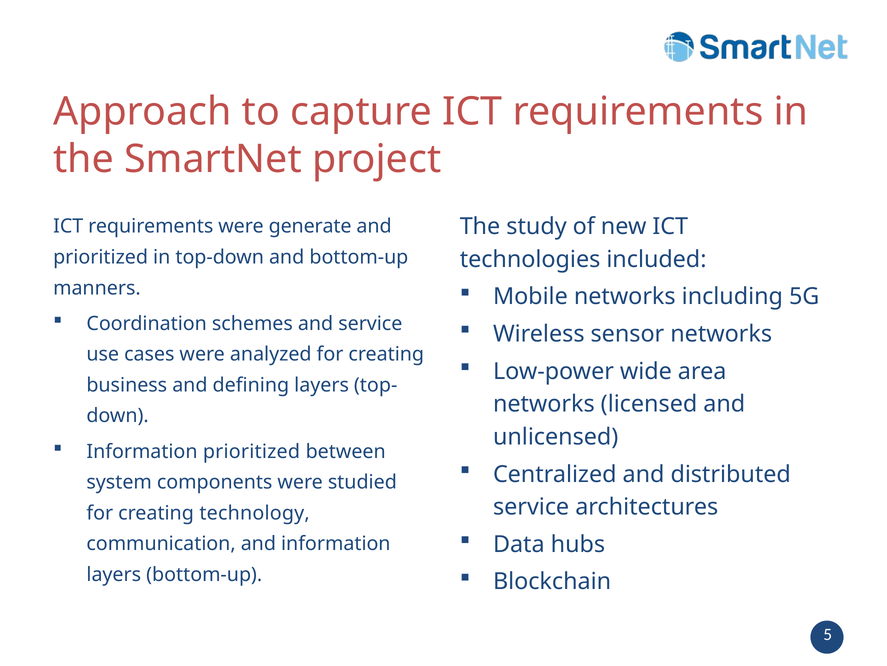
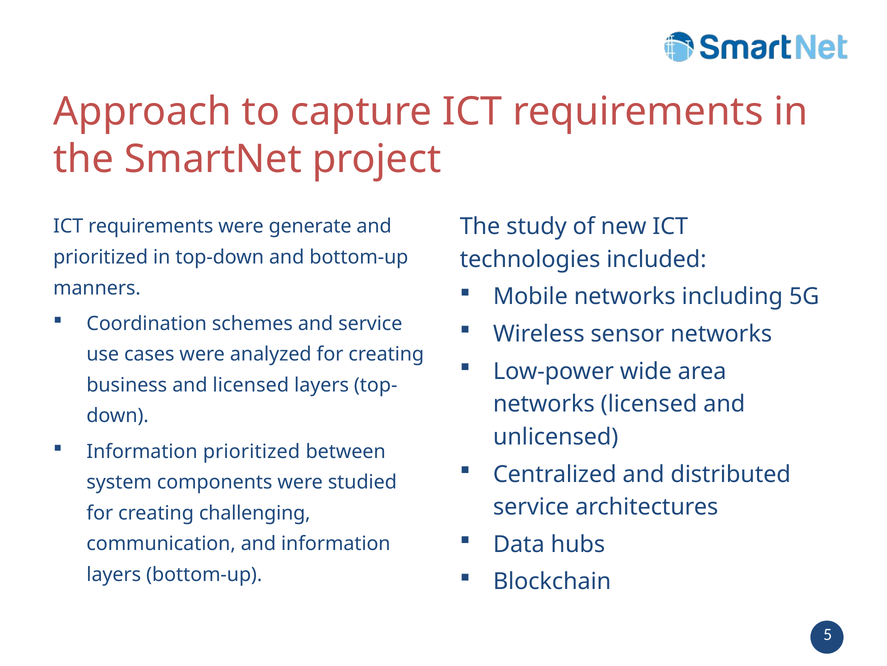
and defining: defining -> licensed
technology: technology -> challenging
